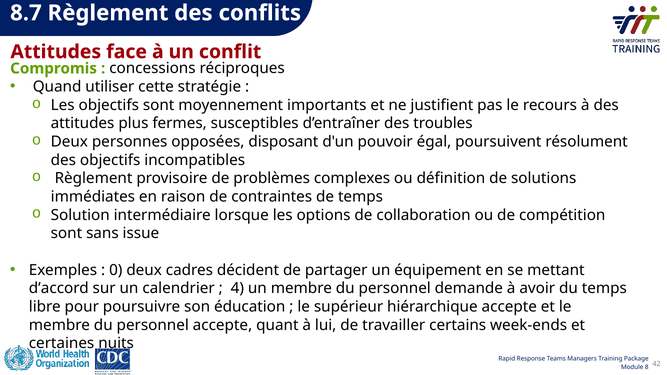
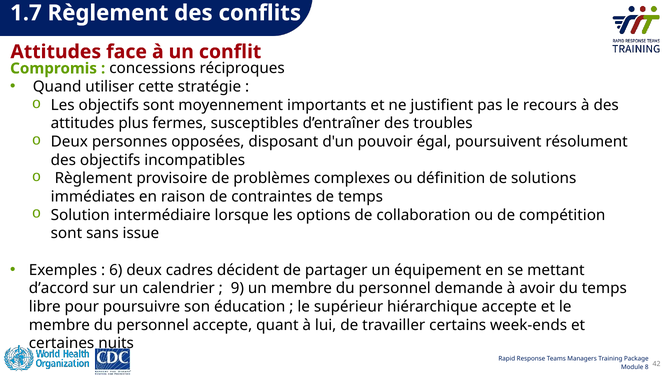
8.7: 8.7 -> 1.7
0: 0 -> 6
4: 4 -> 9
